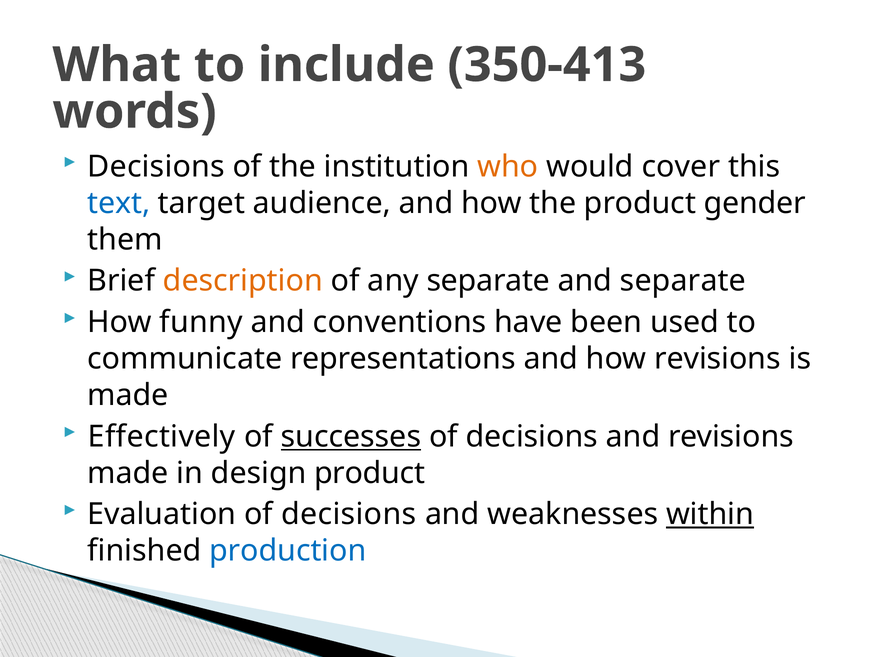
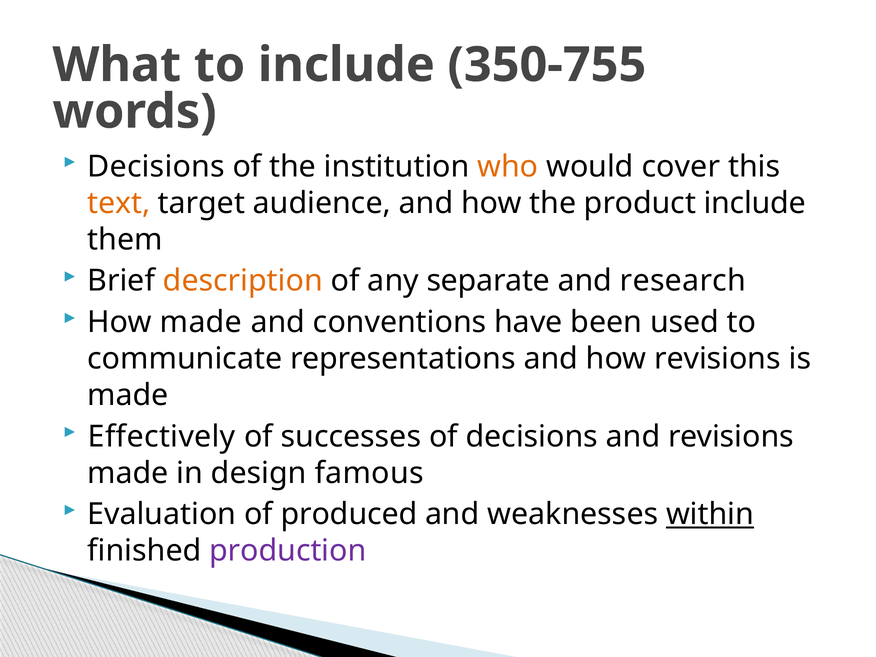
350-413: 350-413 -> 350-755
text colour: blue -> orange
product gender: gender -> include
and separate: separate -> research
How funny: funny -> made
successes underline: present -> none
design product: product -> famous
Evaluation of decisions: decisions -> produced
production colour: blue -> purple
